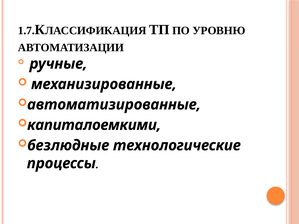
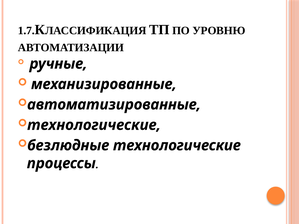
капиталоемкими at (94, 125): капиталоемкими -> технологические
